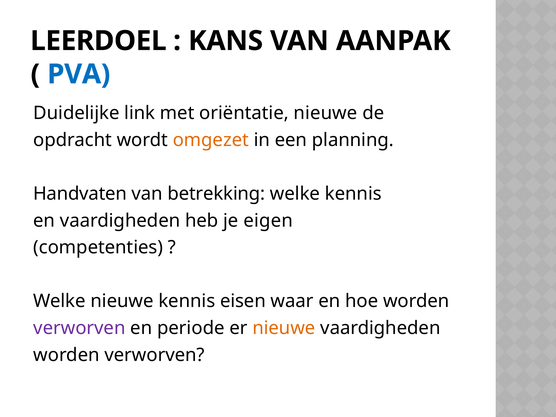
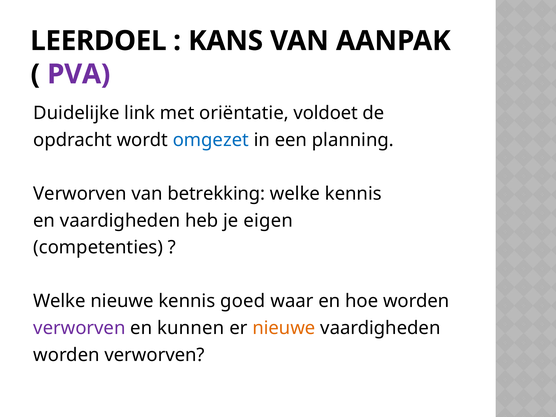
PVA colour: blue -> purple
oriëntatie nieuwe: nieuwe -> voldoet
omgezet colour: orange -> blue
Handvaten at (80, 194): Handvaten -> Verworven
eisen: eisen -> goed
periode: periode -> kunnen
